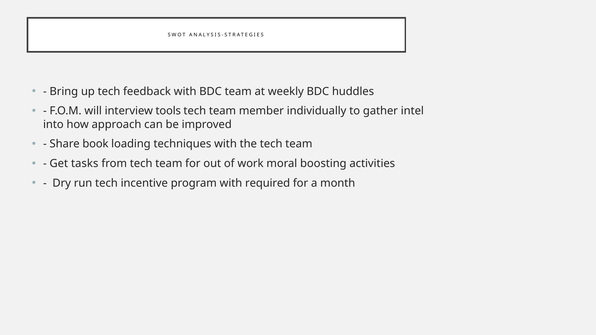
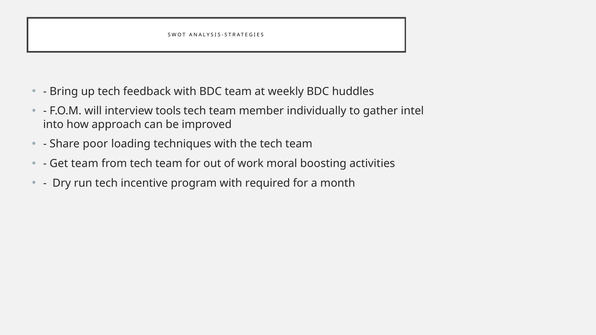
book: book -> poor
Get tasks: tasks -> team
